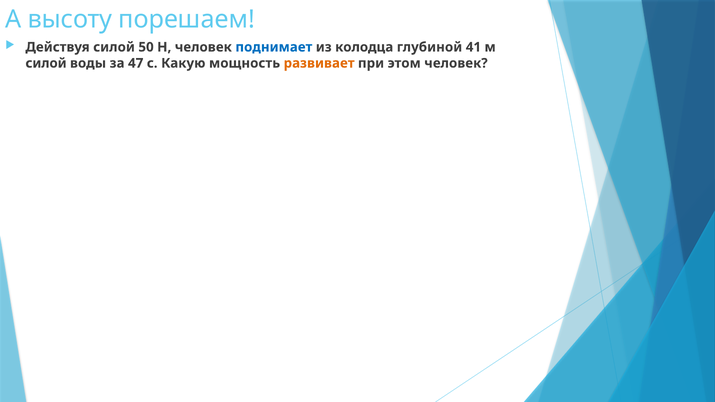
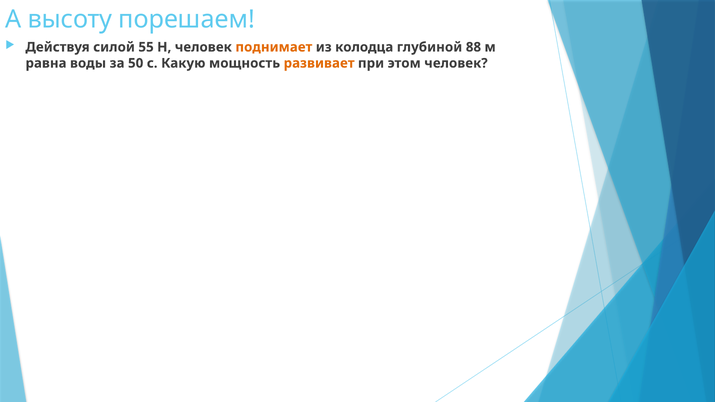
50: 50 -> 55
поднимает colour: blue -> orange
41: 41 -> 88
силой at (46, 63): силой -> равна
47: 47 -> 50
